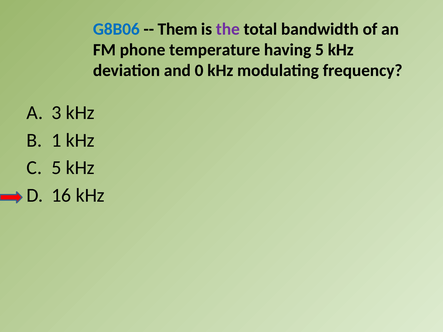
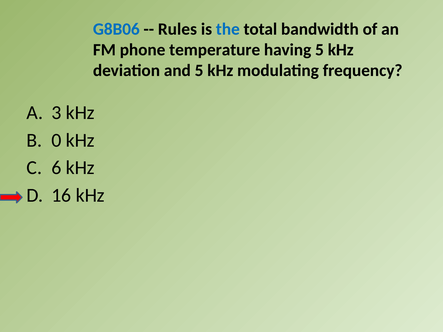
Them: Them -> Rules
the colour: purple -> blue
and 0: 0 -> 5
1: 1 -> 0
C 5: 5 -> 6
